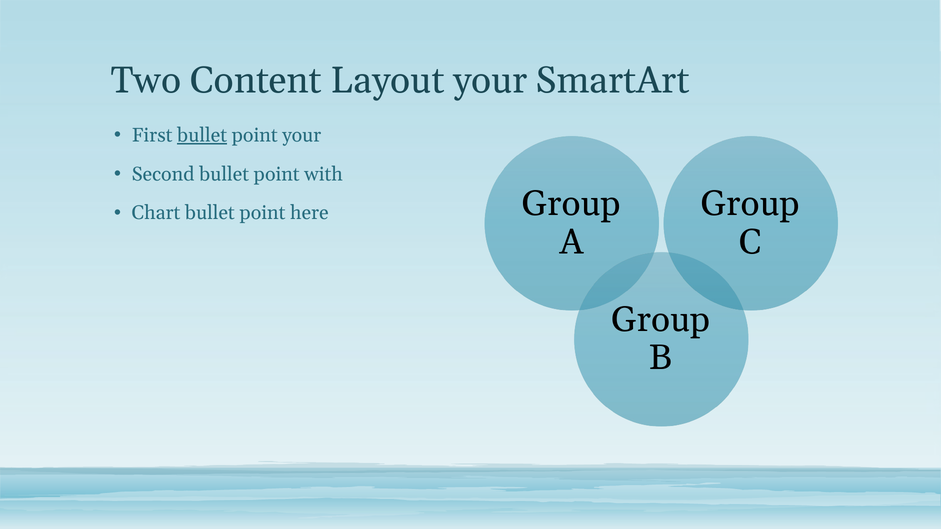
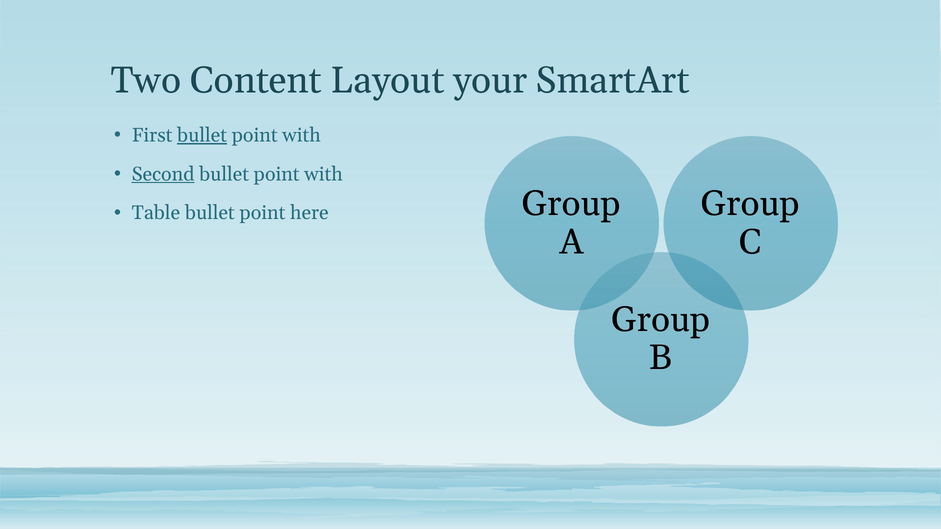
your at (302, 135): your -> with
Second underline: none -> present
Chart: Chart -> Table
